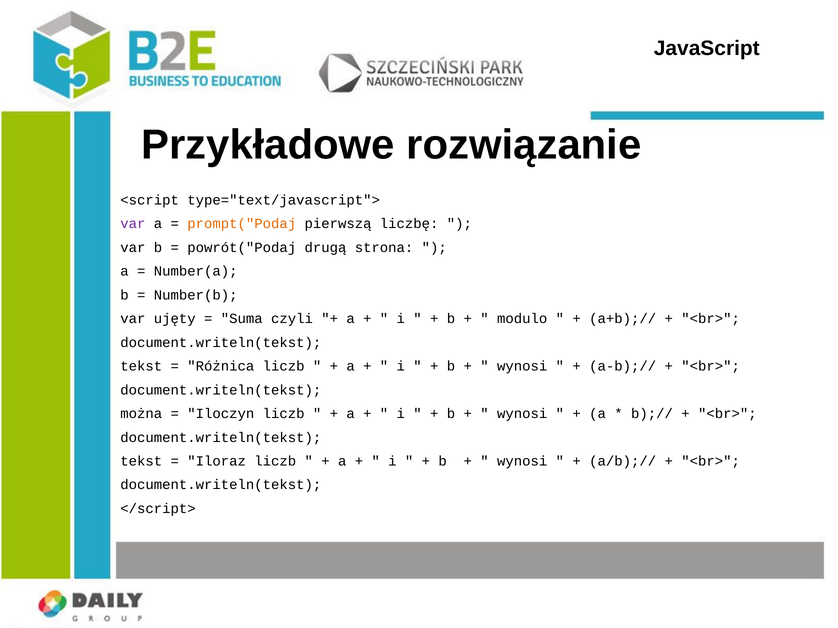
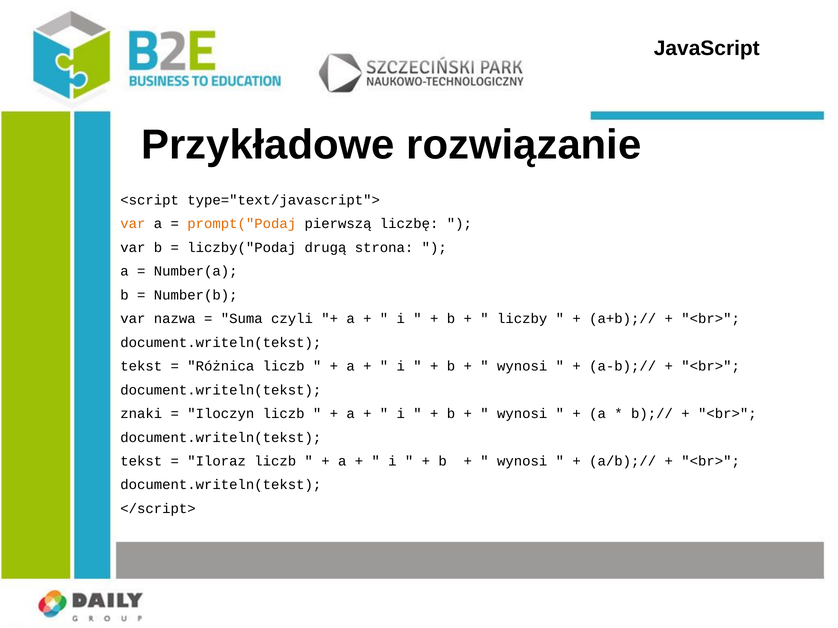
var at (133, 224) colour: purple -> orange
powrót("Podaj: powrót("Podaj -> liczby("Podaj
ujęty: ujęty -> nazwa
modulo: modulo -> liczby
można: można -> znaki
